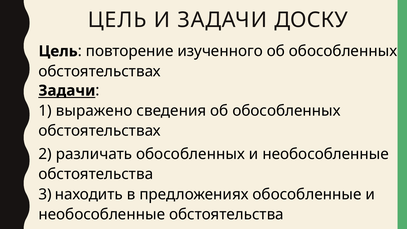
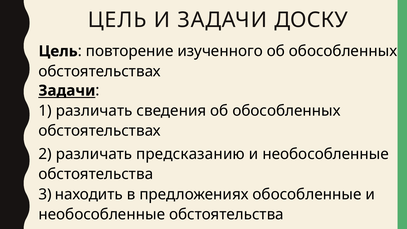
1 выражено: выражено -> различать
различать обособленных: обособленных -> предсказанию
